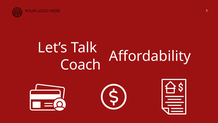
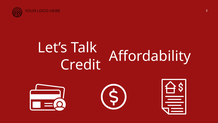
Coach: Coach -> Credit
